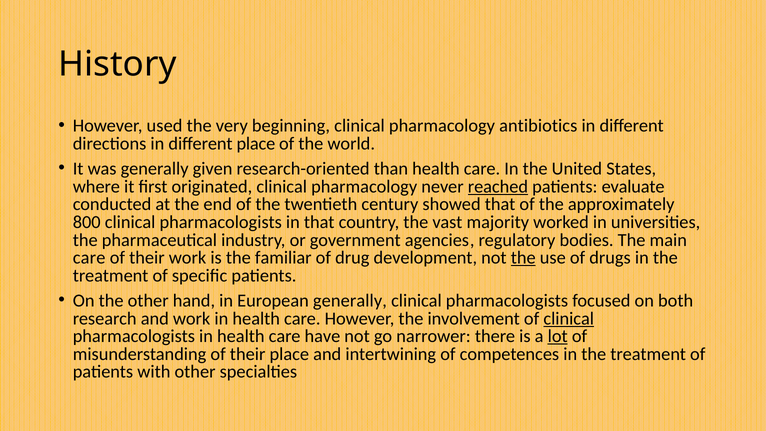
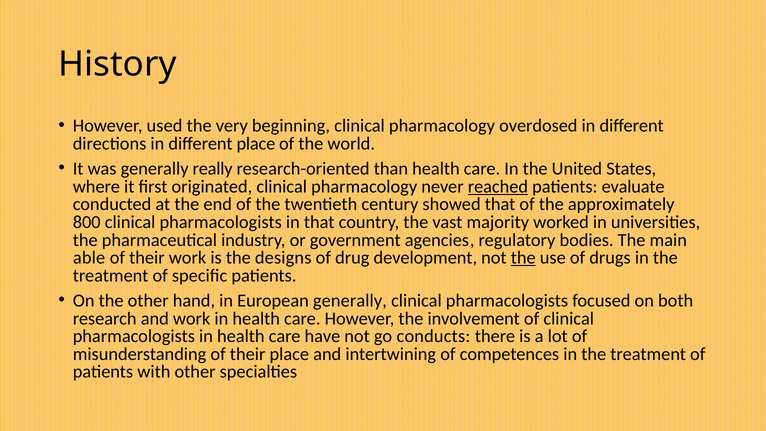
antibiotics: antibiotics -> overdosed
given: given -> really
care at (89, 258): care -> able
familiar: familiar -> designs
clinical at (569, 318) underline: present -> none
narrower: narrower -> conducts
lot underline: present -> none
